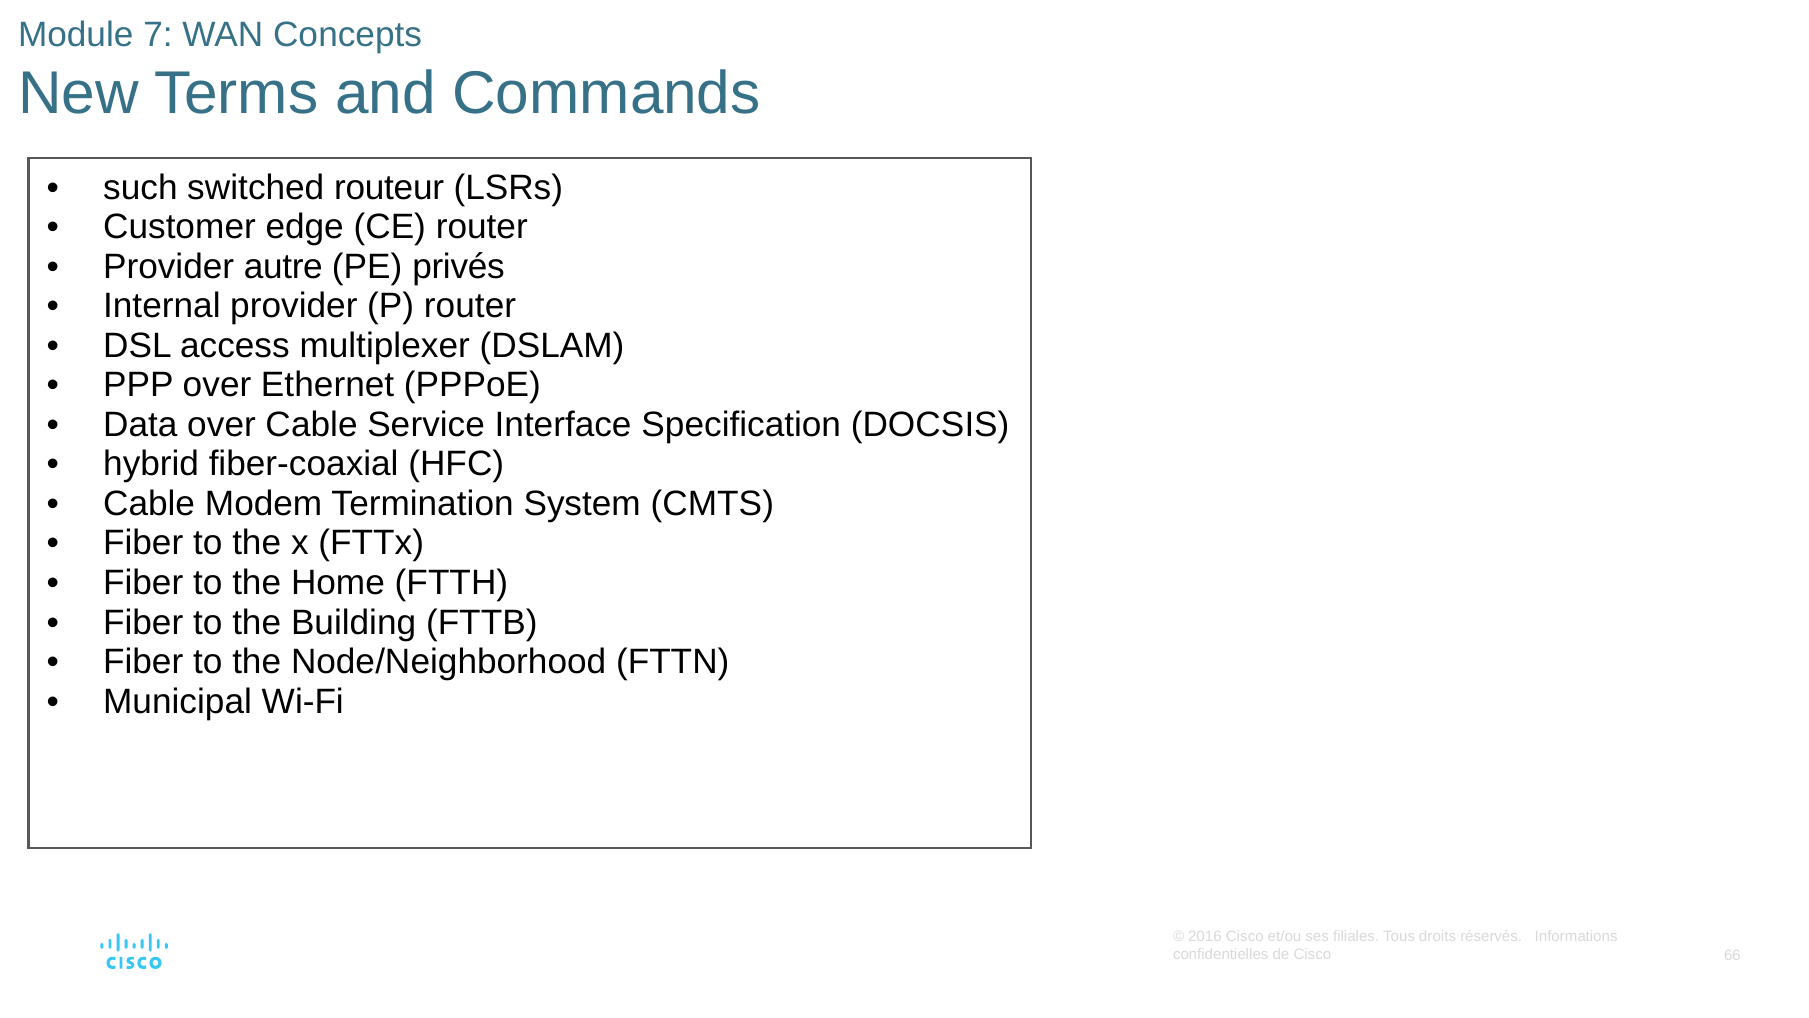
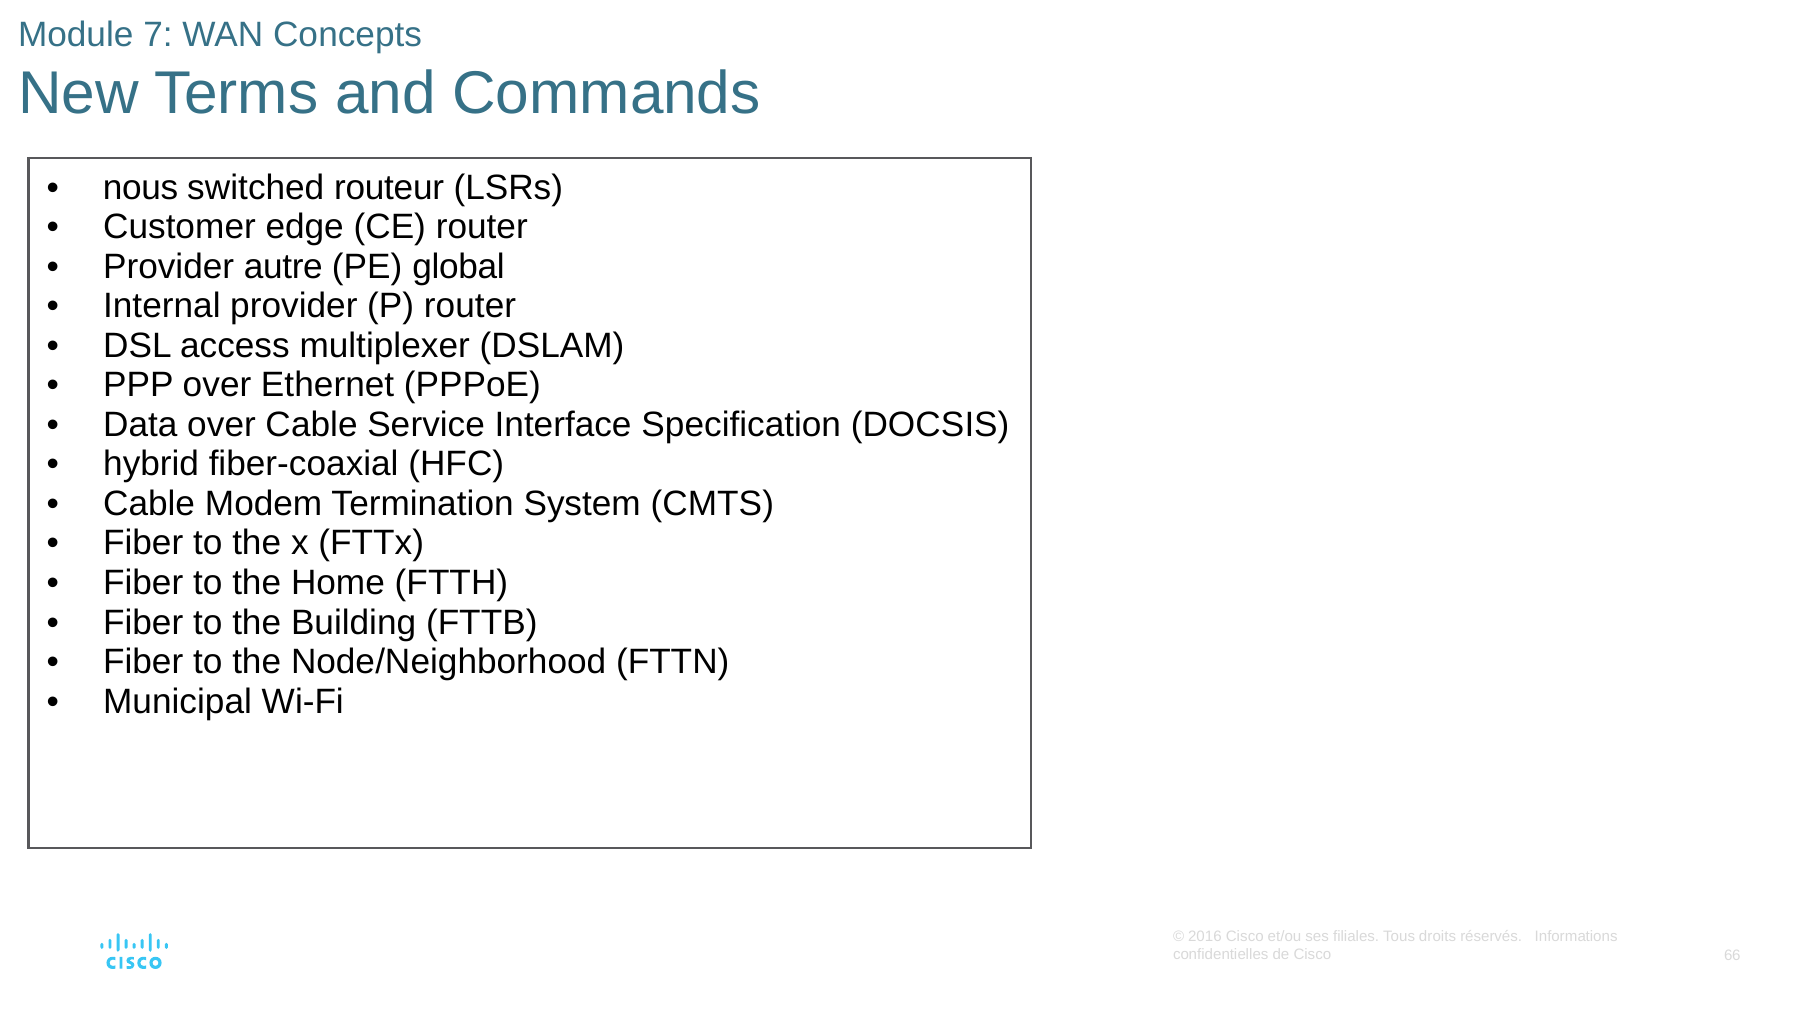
such: such -> nous
privés: privés -> global
